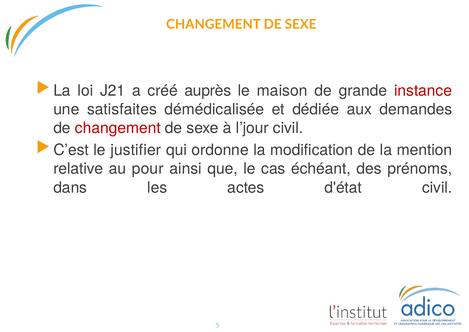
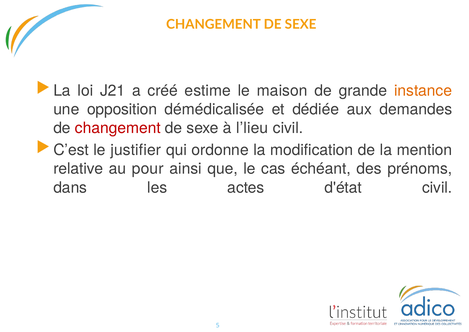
auprès: auprès -> estime
instance colour: red -> orange
satisfaites: satisfaites -> opposition
l’jour: l’jour -> l’lieu
